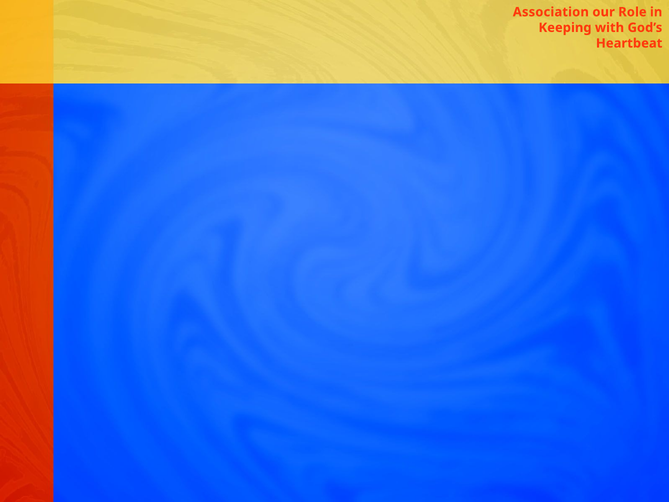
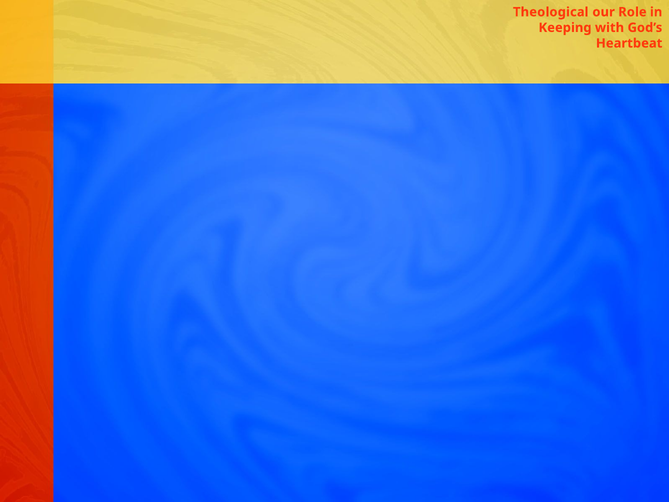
Association: Association -> Theological
